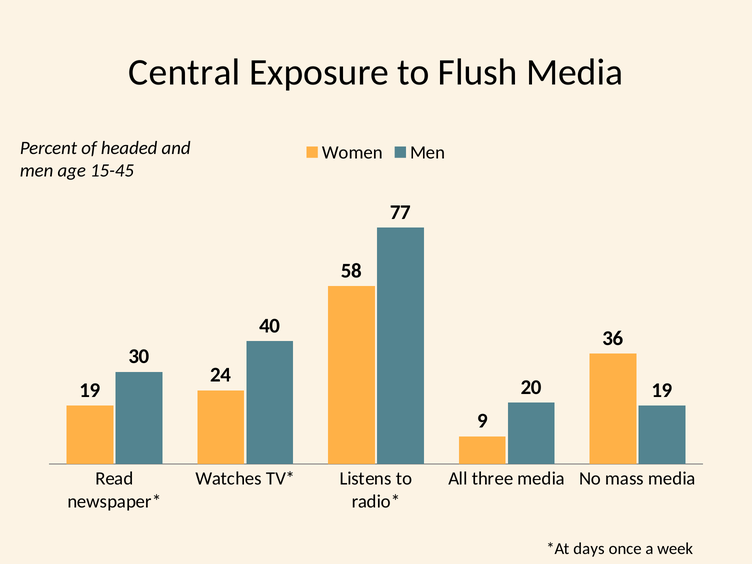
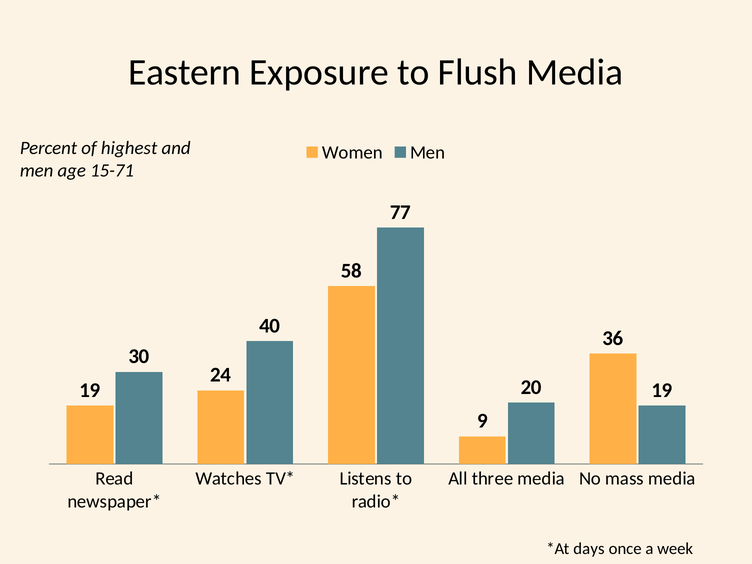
Central: Central -> Eastern
headed: headed -> highest
15-45: 15-45 -> 15-71
